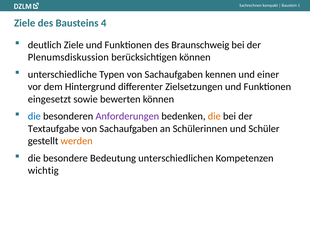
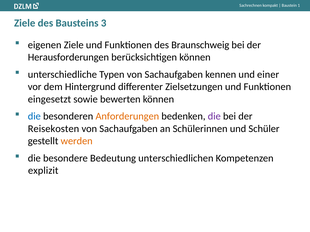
4: 4 -> 3
deutlich: deutlich -> eigenen
Plenumsdiskussion: Plenumsdiskussion -> Herausforderungen
Anforderungen colour: purple -> orange
die at (214, 117) colour: orange -> purple
Textaufgabe: Textaufgabe -> Reisekosten
wichtig: wichtig -> explizit
